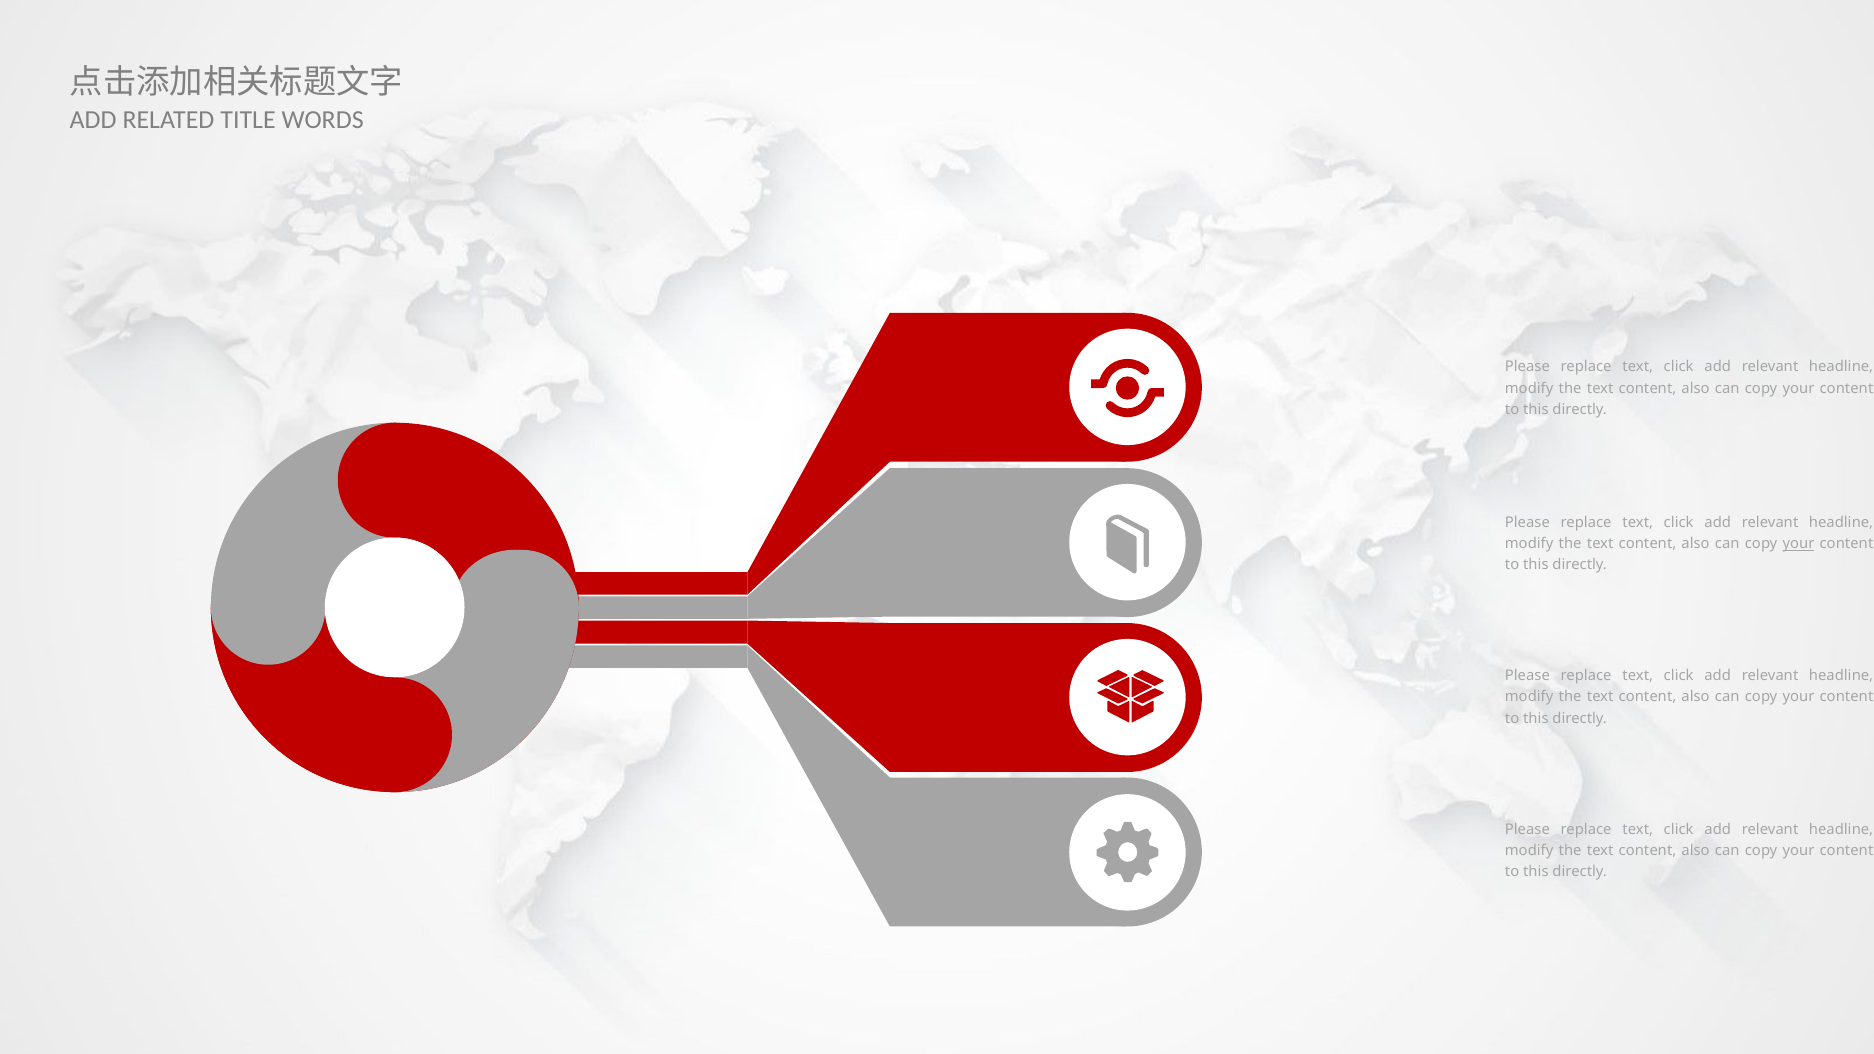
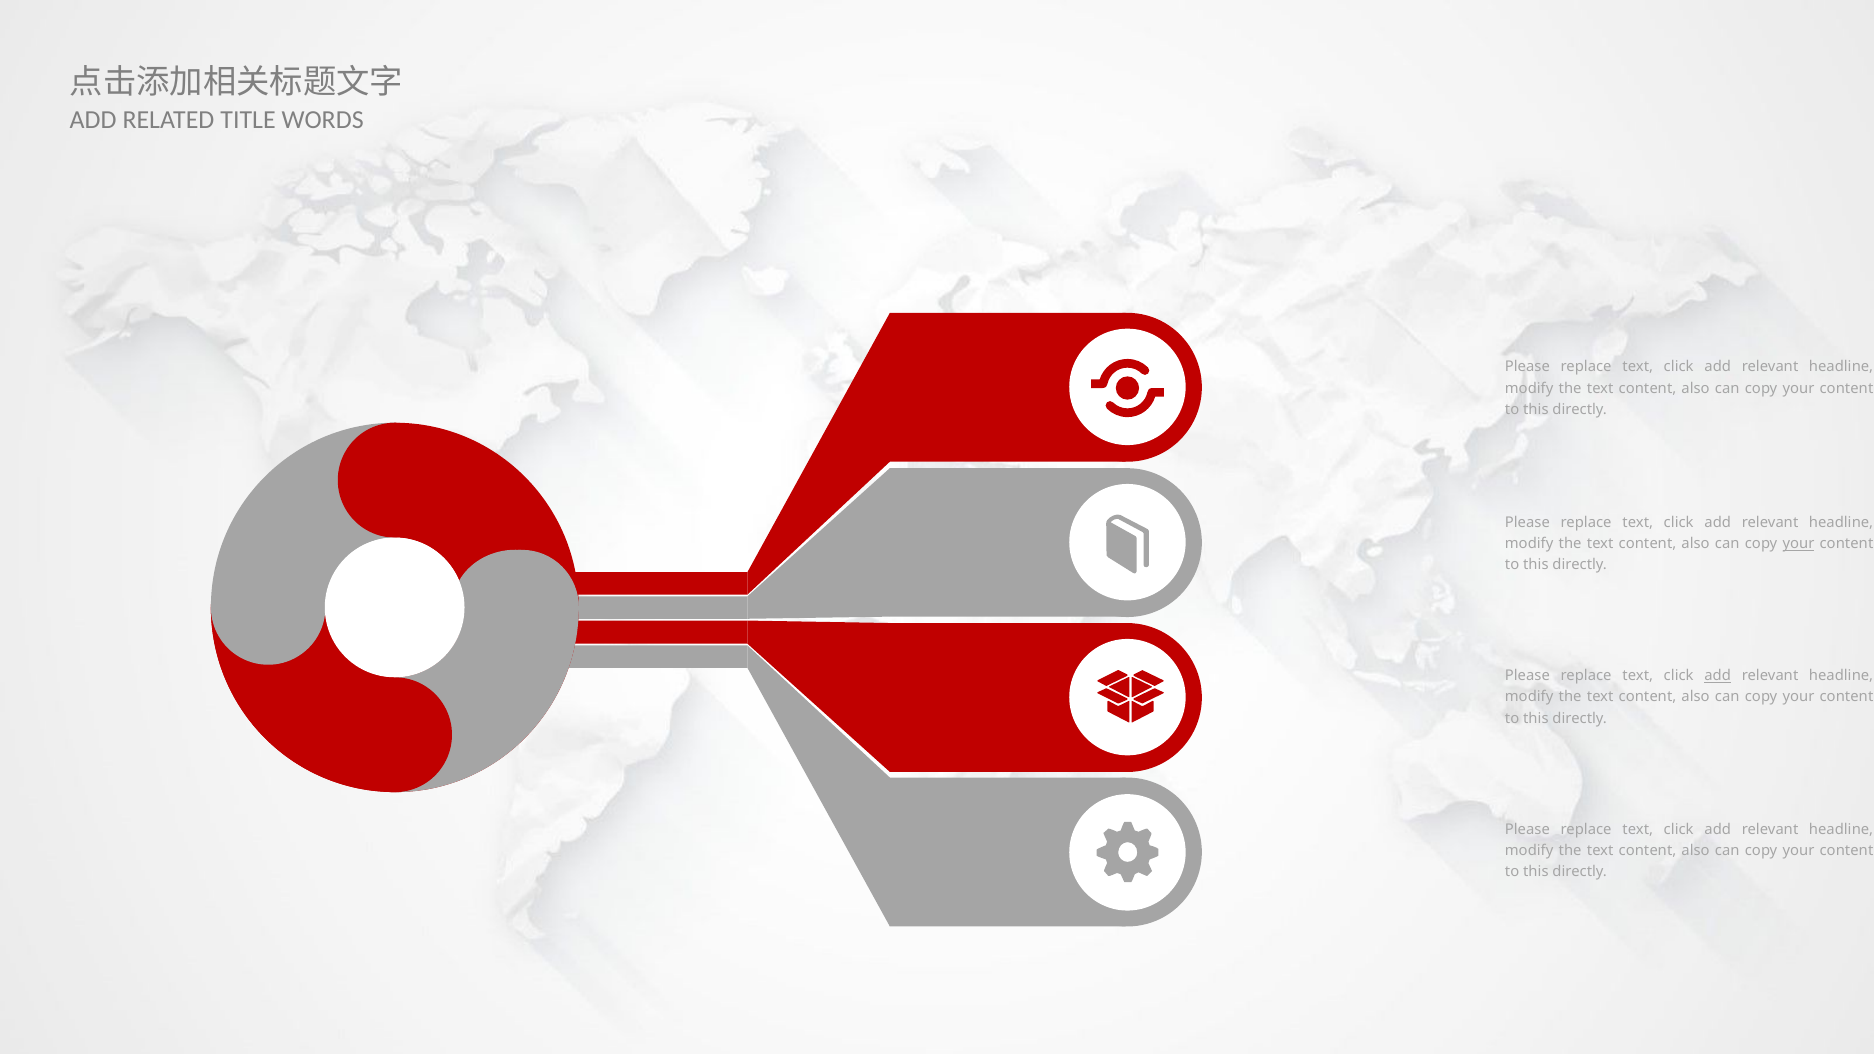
add at (1718, 676) underline: none -> present
